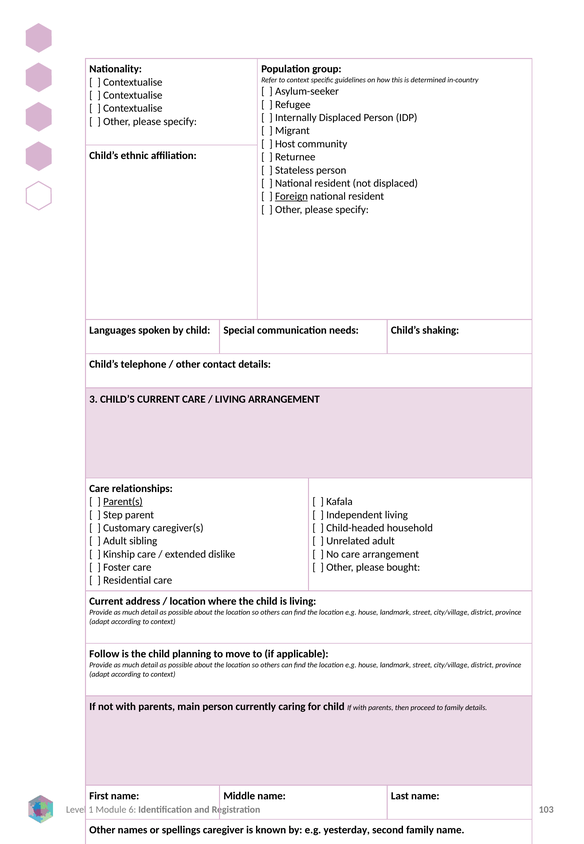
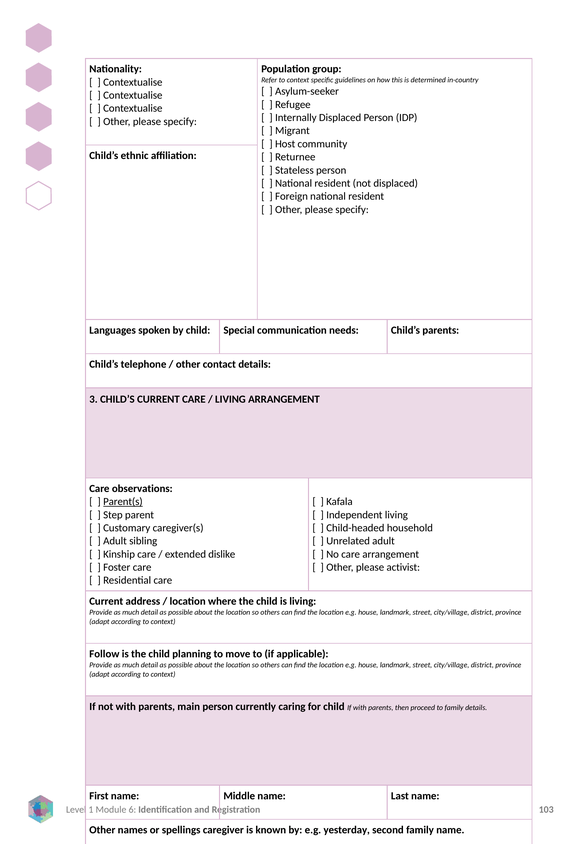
Foreign underline: present -> none
Child’s shaking: shaking -> parents
relationships: relationships -> observations
bought: bought -> activist
